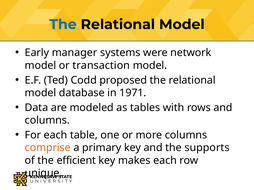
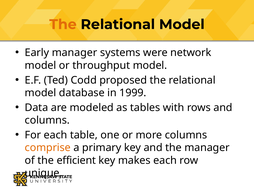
The at (63, 24) colour: blue -> orange
transaction: transaction -> throughput
1971: 1971 -> 1999
the supports: supports -> manager
